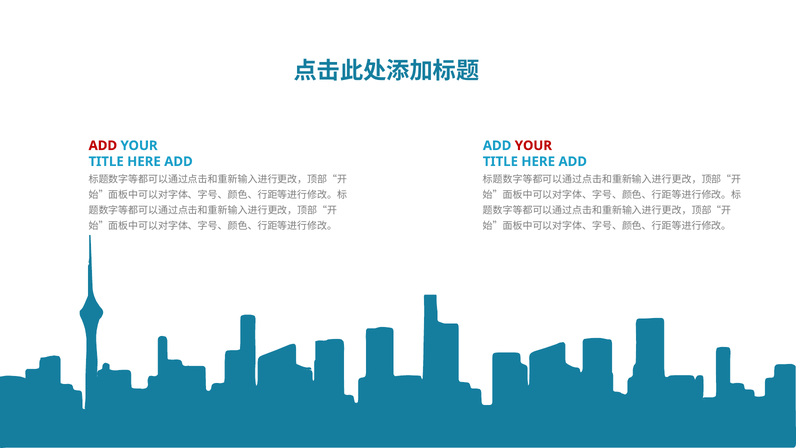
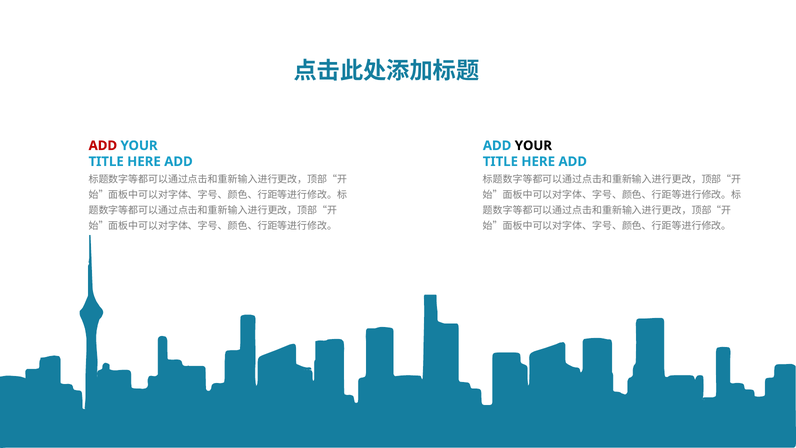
YOUR at (533, 146) colour: red -> black
